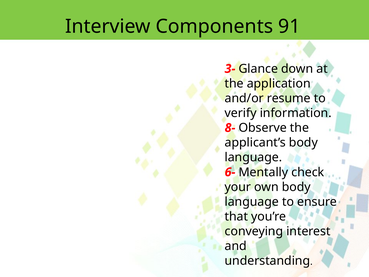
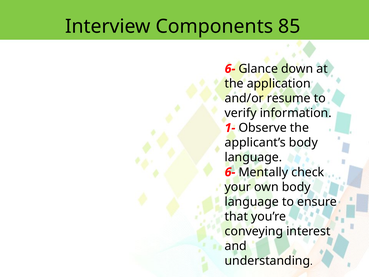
91: 91 -> 85
3- at (230, 69): 3- -> 6-
8-: 8- -> 1-
